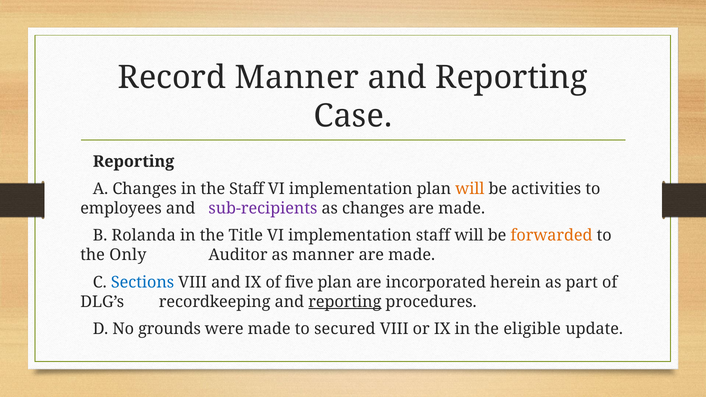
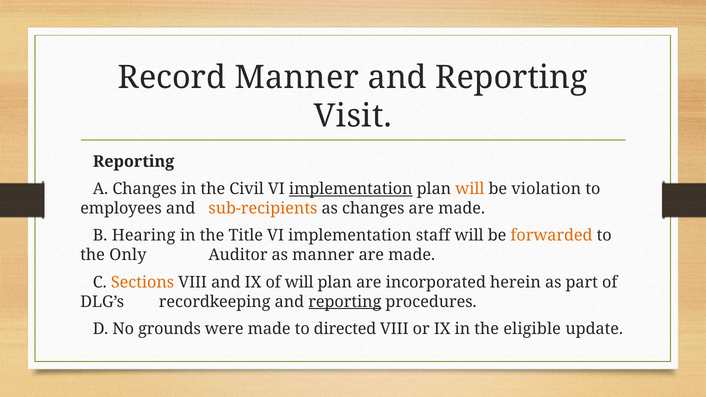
Case: Case -> Visit
the Staff: Staff -> Civil
implementation at (351, 189) underline: none -> present
activities: activities -> violation
sub-recipients colour: purple -> orange
Rolanda: Rolanda -> Hearing
Sections colour: blue -> orange
of five: five -> will
secured: secured -> directed
